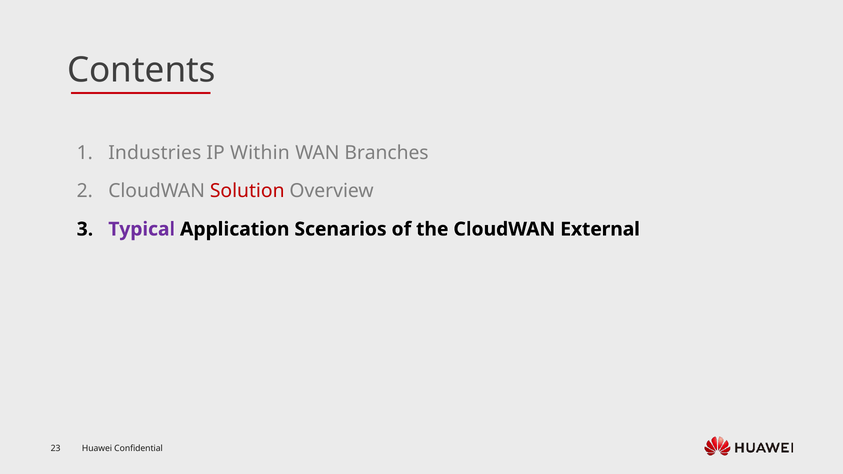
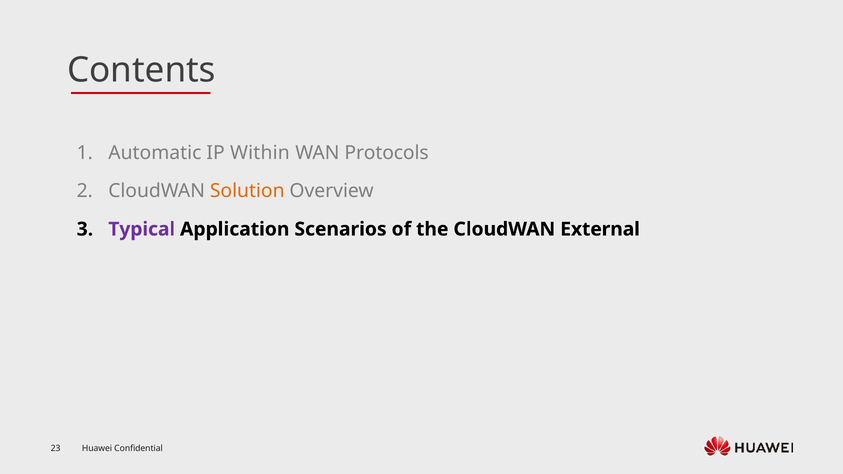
Industries: Industries -> Automatic
Branches: Branches -> Protocols
Solution colour: red -> orange
